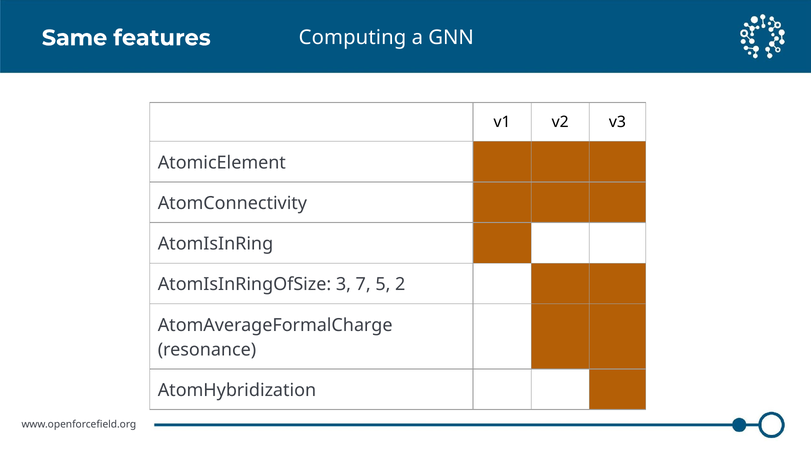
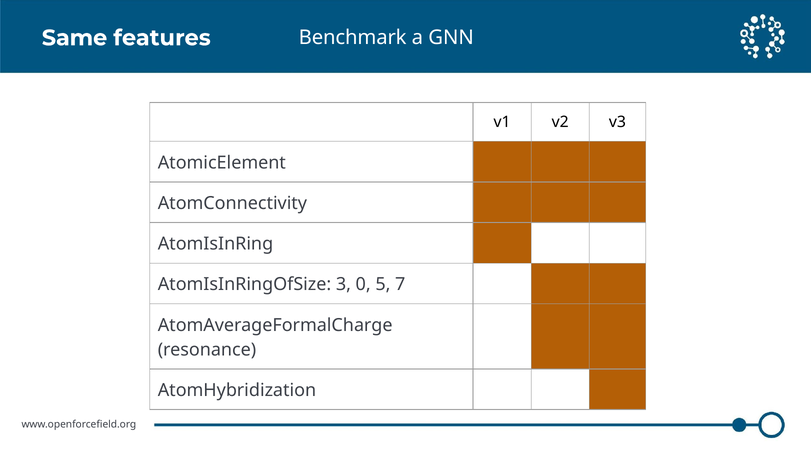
Computing: Computing -> Benchmark
7: 7 -> 0
2: 2 -> 7
